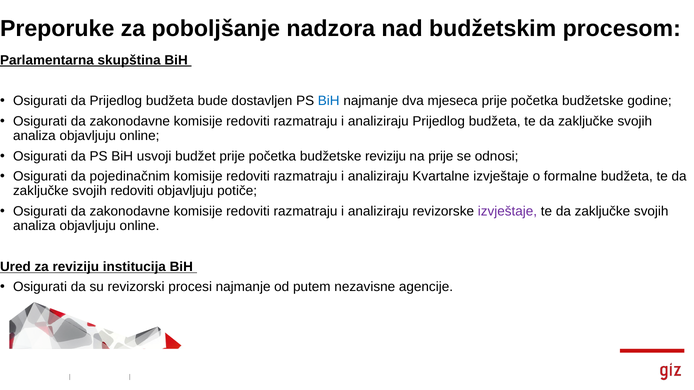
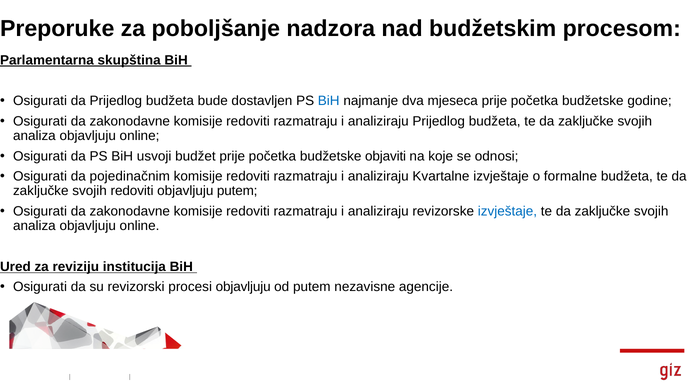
budžetske reviziju: reviziju -> objaviti
na prije: prije -> koje
objavljuju potiče: potiče -> putem
izvještaje at (507, 212) colour: purple -> blue
procesi najmanje: najmanje -> objavljuju
